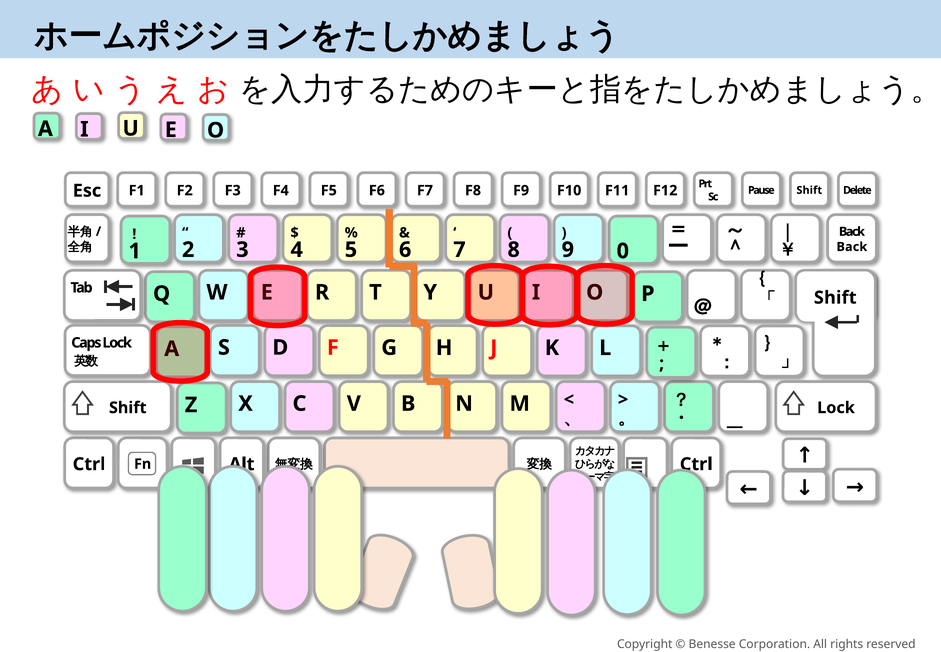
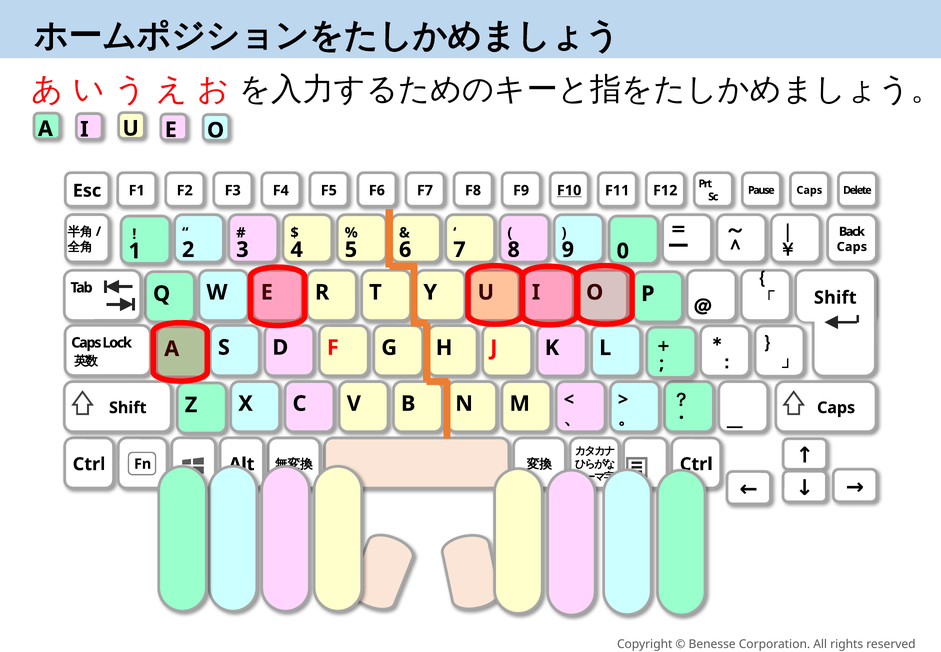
F10 underline: none -> present
Pause Shift: Shift -> Caps
Back at (852, 247): Back -> Caps
Lock at (836, 407): Lock -> Caps
